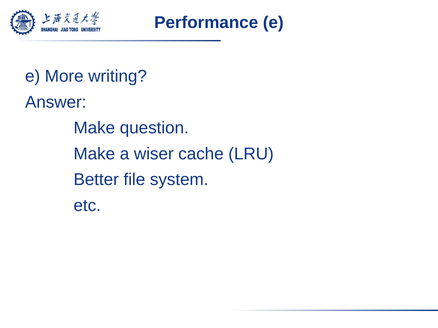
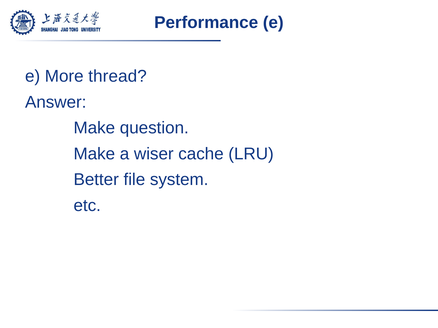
writing: writing -> thread
